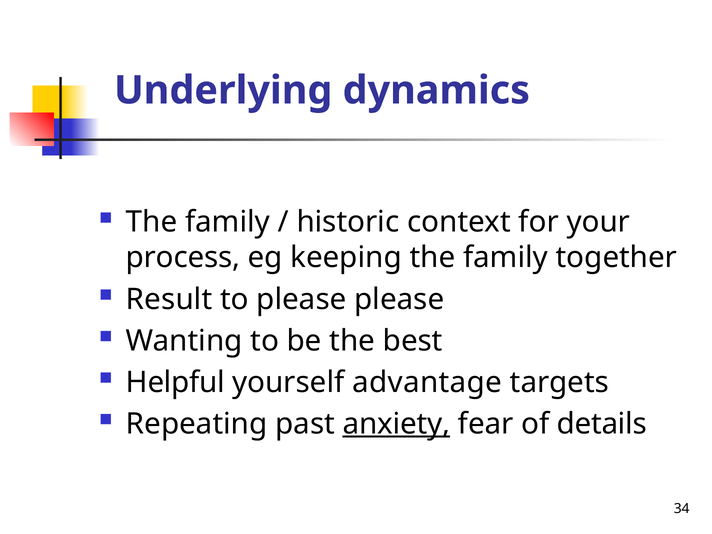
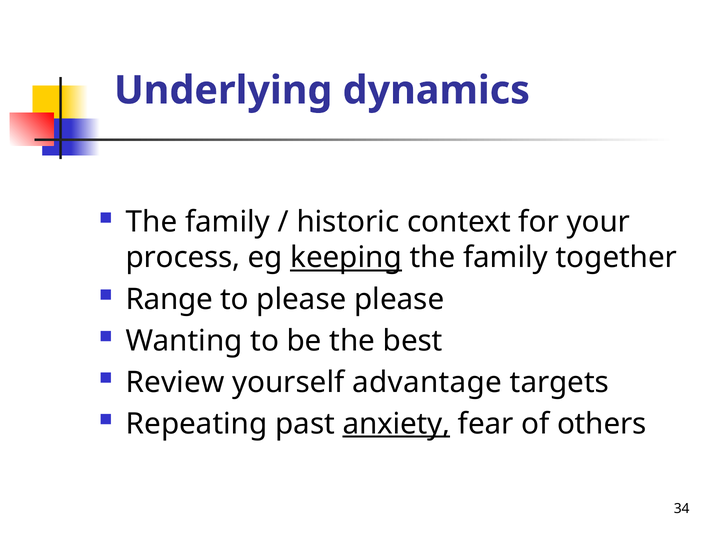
keeping underline: none -> present
Result: Result -> Range
Helpful: Helpful -> Review
details: details -> others
